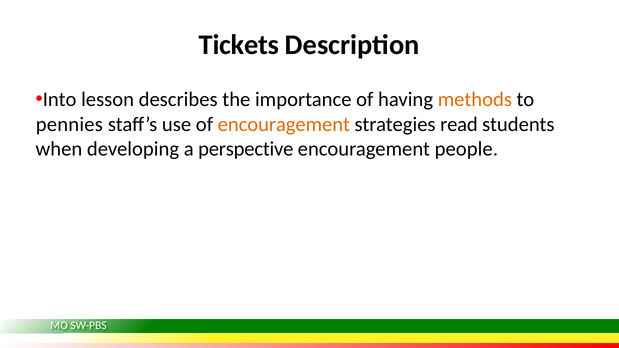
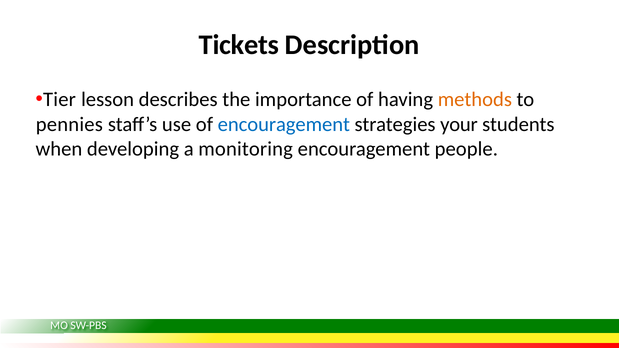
Into: Into -> Tier
encouragement at (284, 124) colour: orange -> blue
read: read -> your
perspective: perspective -> monitoring
